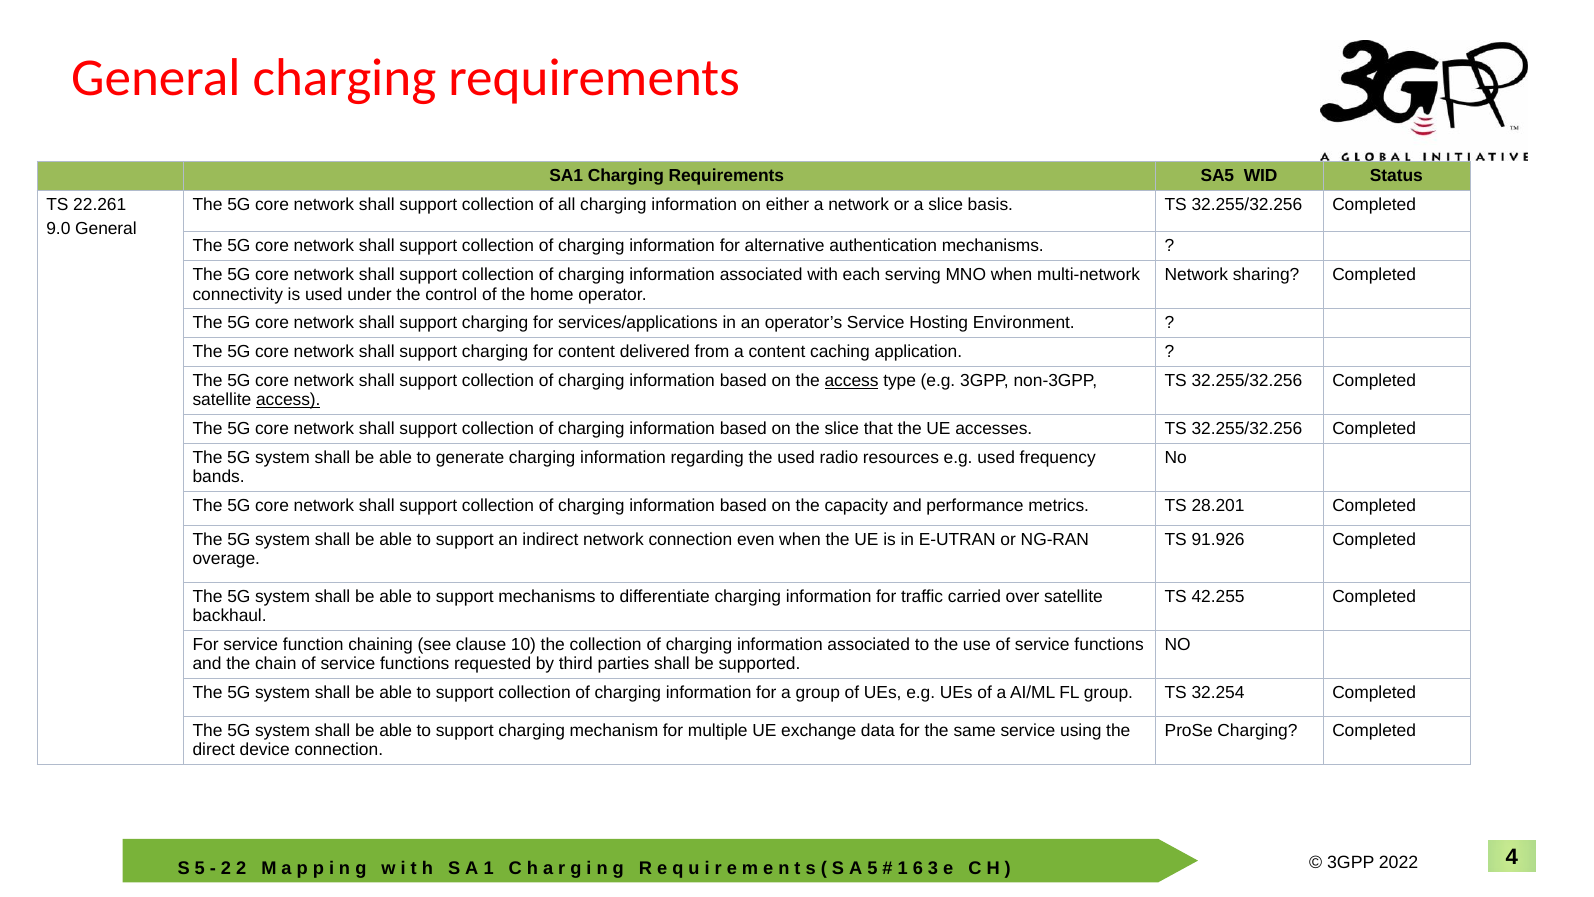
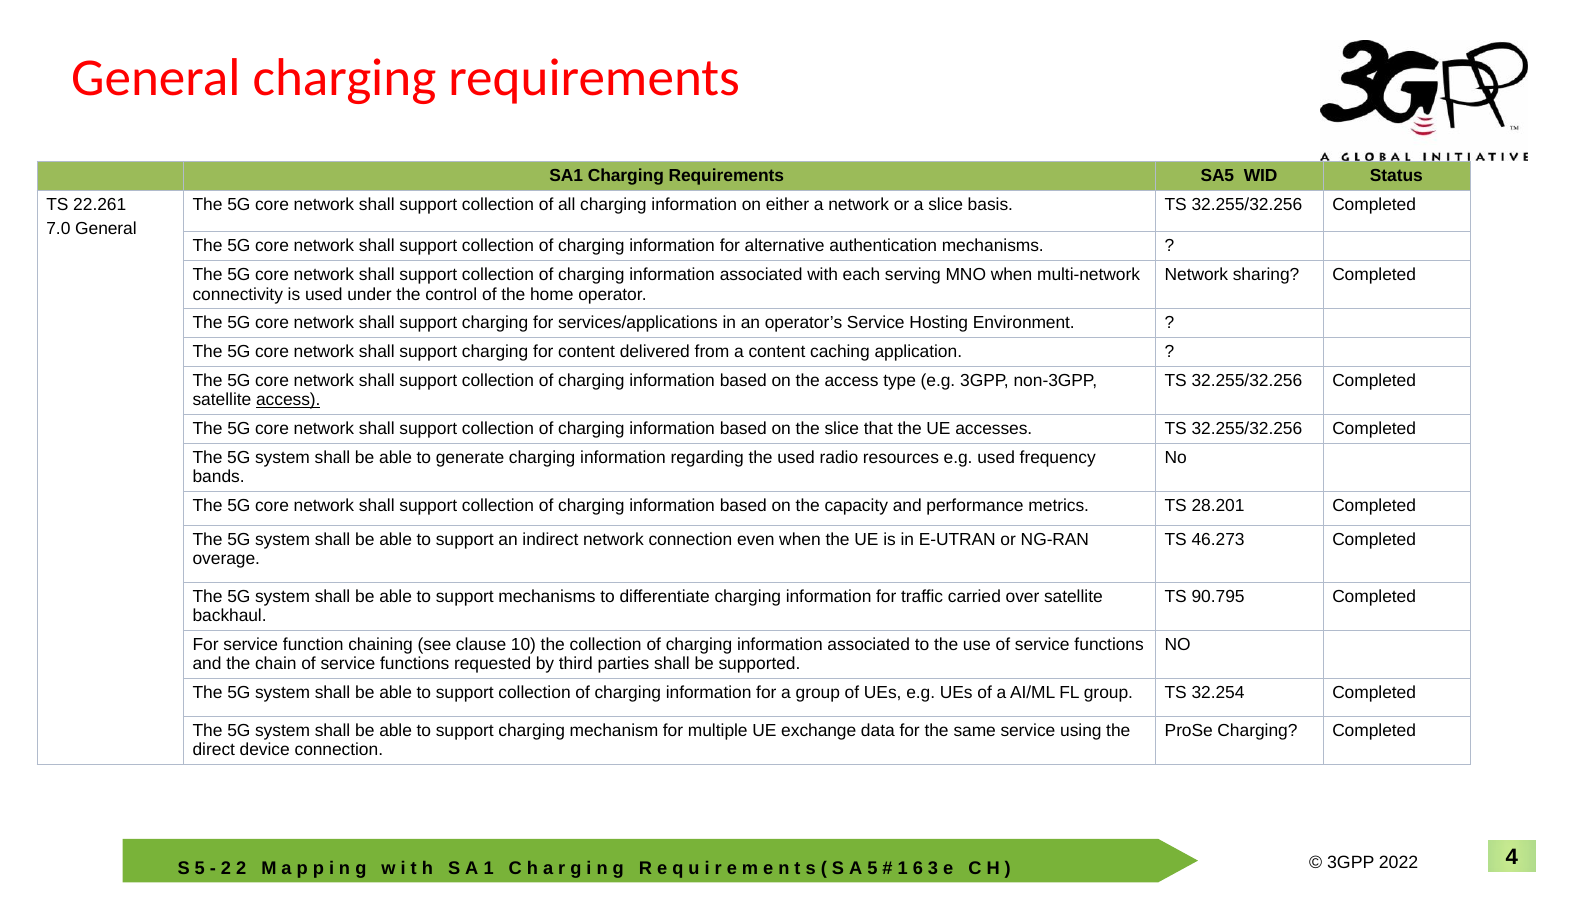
9.0: 9.0 -> 7.0
access at (852, 381) underline: present -> none
91.926: 91.926 -> 46.273
42.255: 42.255 -> 90.795
